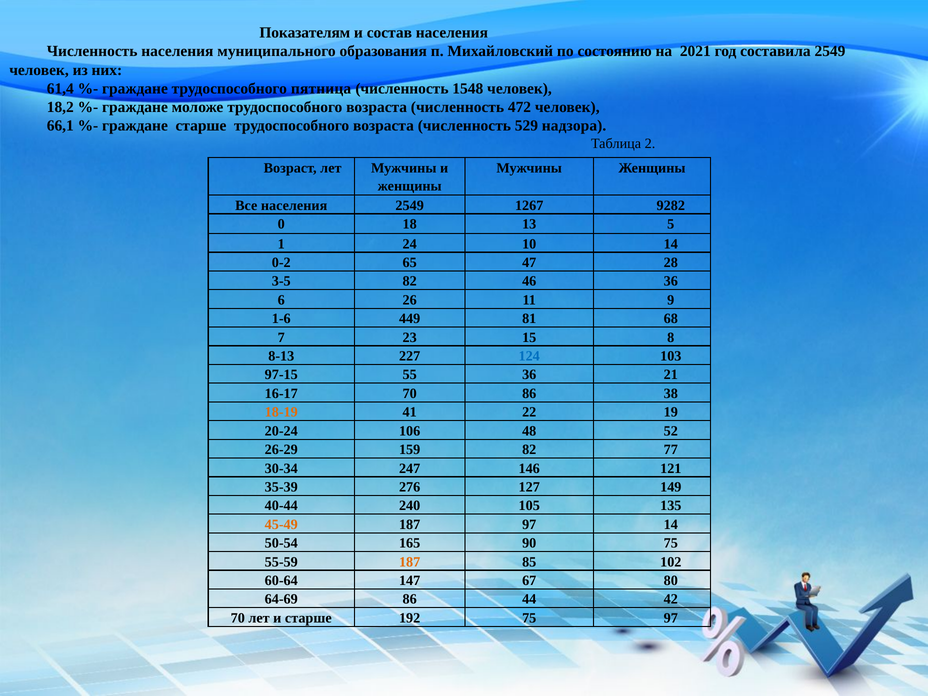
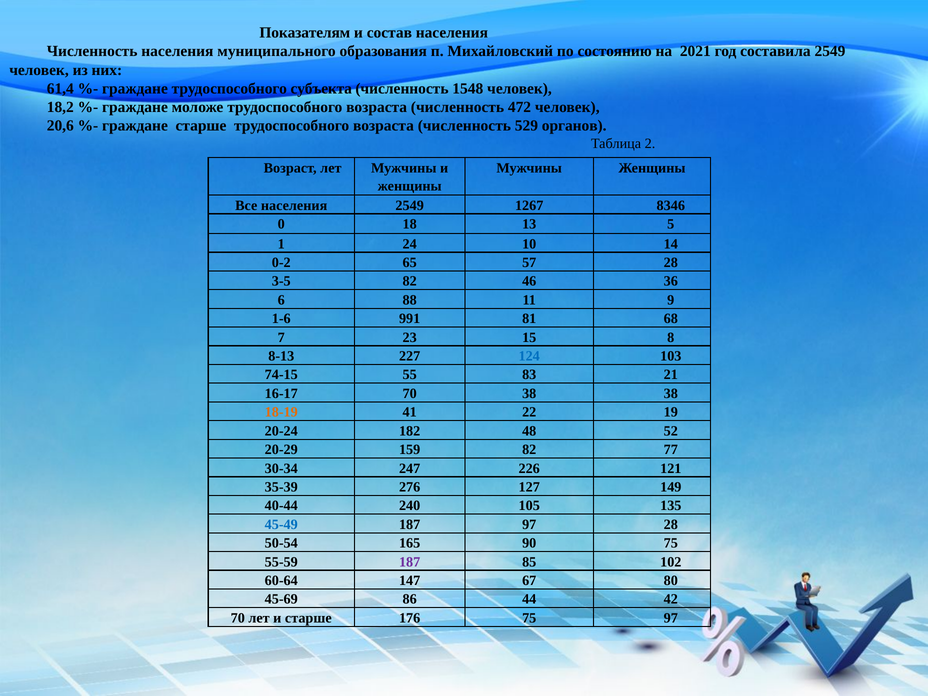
пятница: пятница -> субъекта
66,1: 66,1 -> 20,6
надзора: надзора -> органов
9282: 9282 -> 8346
47: 47 -> 57
26: 26 -> 88
449: 449 -> 991
97-15: 97-15 -> 74-15
55 36: 36 -> 83
70 86: 86 -> 38
106: 106 -> 182
26-29: 26-29 -> 20-29
146: 146 -> 226
45-49 colour: orange -> blue
97 14: 14 -> 28
187 at (410, 562) colour: orange -> purple
64-69: 64-69 -> 45-69
192: 192 -> 176
